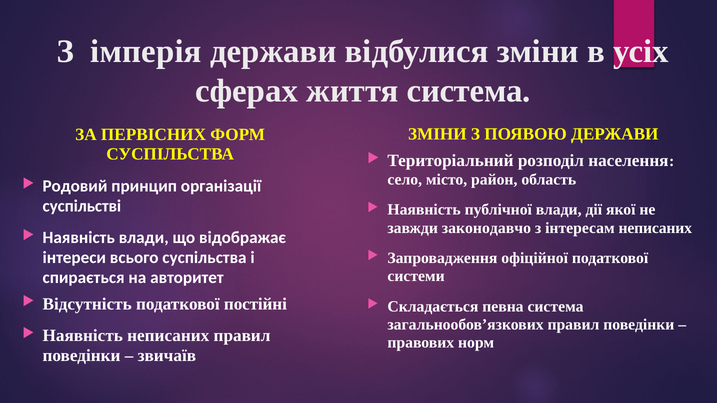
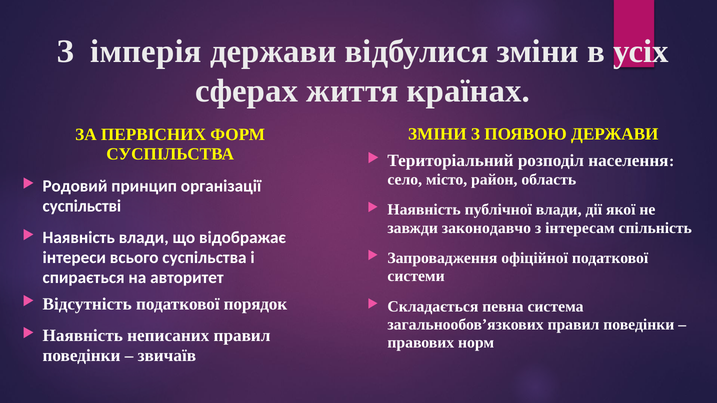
життя система: система -> країнах
інтересам неписаних: неписаних -> спільність
постійні: постійні -> порядок
